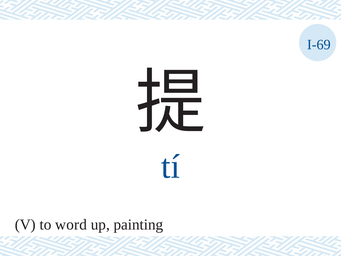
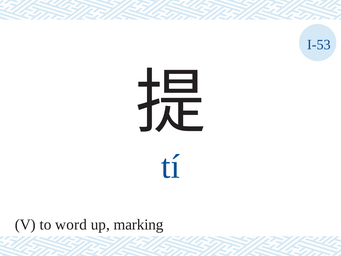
I-69: I-69 -> I-53
painting: painting -> marking
